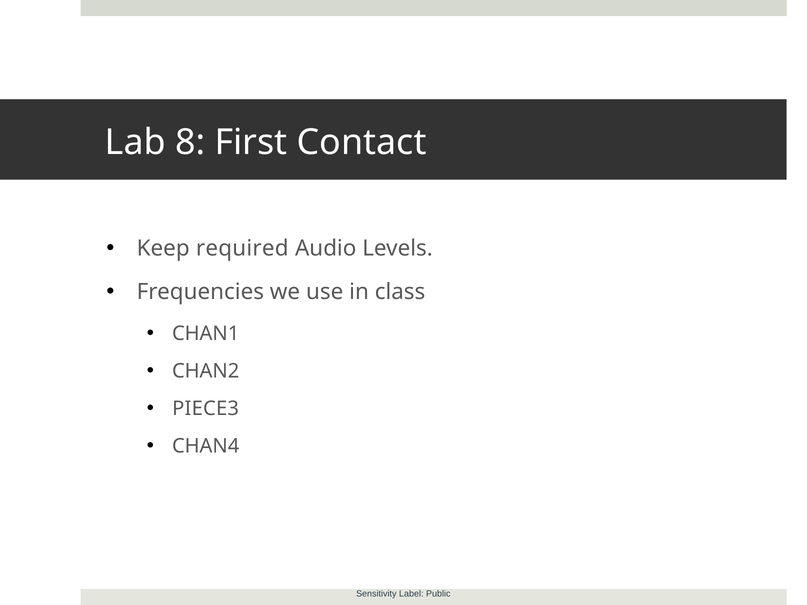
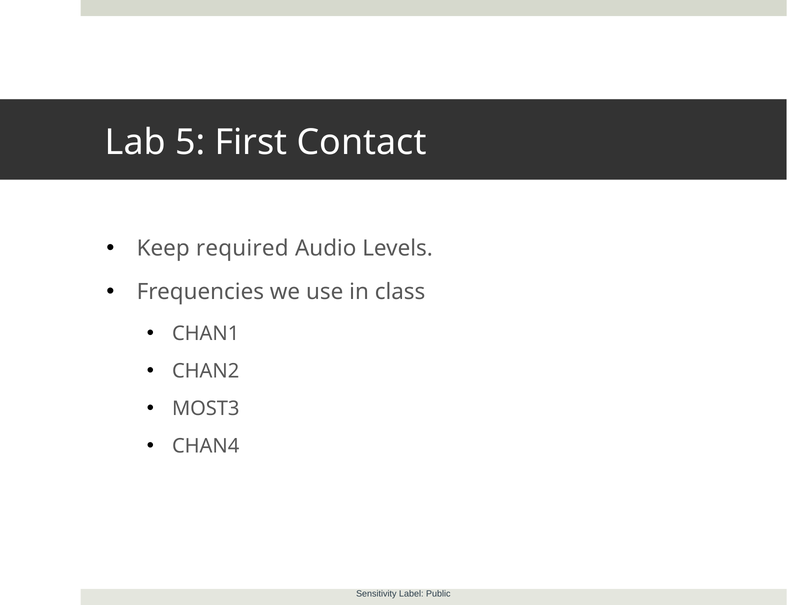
8: 8 -> 5
PIECE3: PIECE3 -> MOST3
